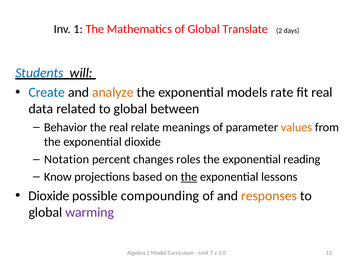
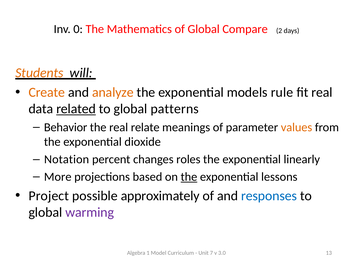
Inv 1: 1 -> 0
Translate: Translate -> Compare
Students colour: blue -> orange
Create colour: blue -> orange
rate: rate -> rule
related underline: none -> present
between: between -> patterns
reading: reading -> linearly
Know: Know -> More
Dioxide at (49, 196): Dioxide -> Project
compounding: compounding -> approximately
responses colour: orange -> blue
